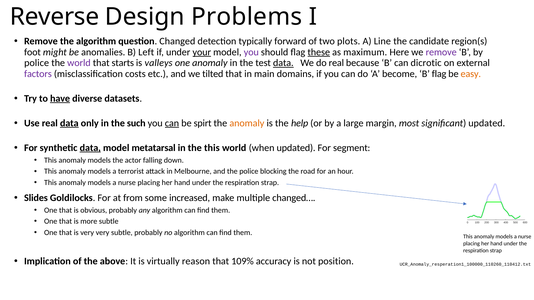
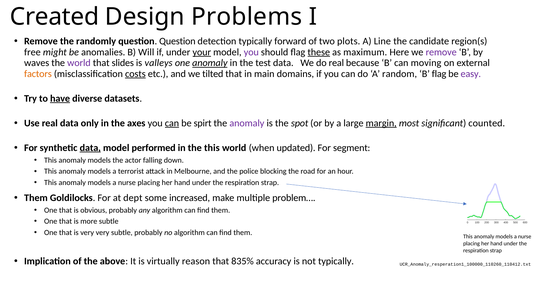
Reverse: Reverse -> Created
the algorithm: algorithm -> randomly
question Changed: Changed -> Question
foot: foot -> free
Left: Left -> Will
police at (37, 63): police -> waves
starts: starts -> slides
anomaly at (210, 63) underline: none -> present
data at (283, 63) underline: present -> none
dicrotic: dicrotic -> moving
factors colour: purple -> orange
costs underline: none -> present
become: become -> random
easy colour: orange -> purple
data at (69, 123) underline: present -> none
such: such -> axes
anomaly at (247, 123) colour: orange -> purple
help: help -> spot
margin underline: none -> present
significant updated: updated -> counted
metatarsal: metatarsal -> performed
Slides at (36, 198): Slides -> Them
from: from -> dept
changed…: changed… -> problem…
109%: 109% -> 835%
not position: position -> typically
